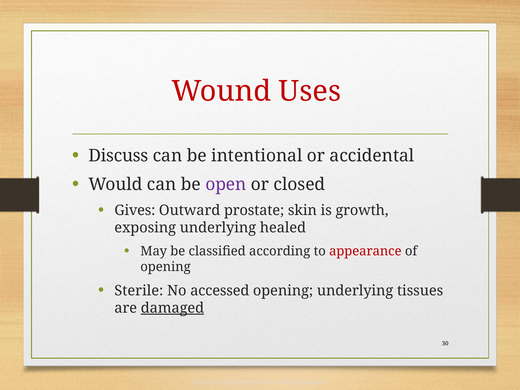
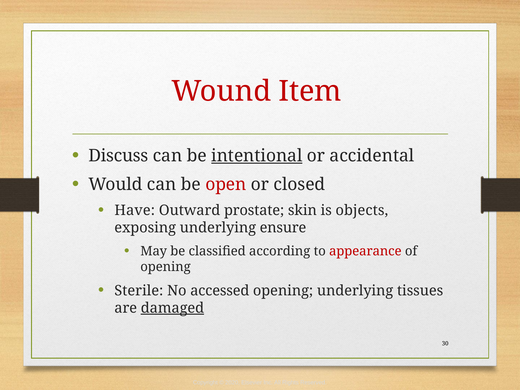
Uses: Uses -> Item
intentional underline: none -> present
open colour: purple -> red
Gives: Gives -> Have
growth: growth -> objects
healed: healed -> ensure
